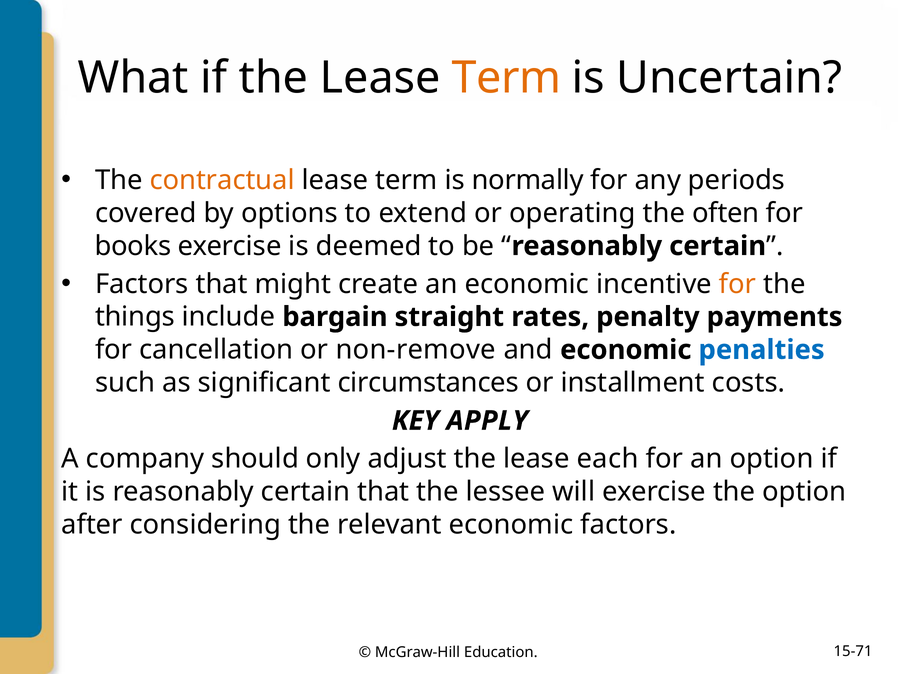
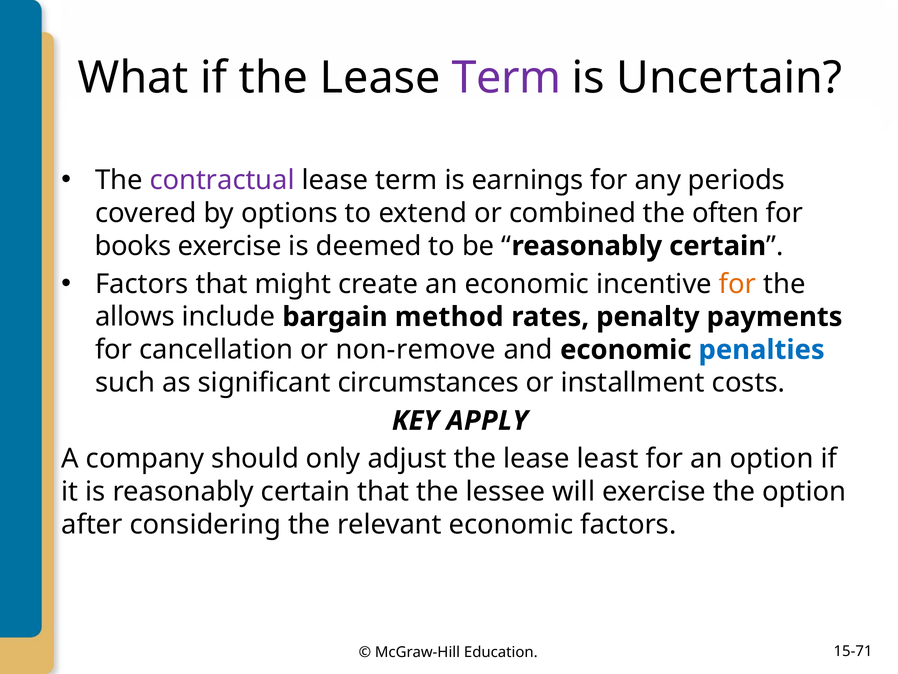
Term at (506, 78) colour: orange -> purple
contractual colour: orange -> purple
normally: normally -> earnings
operating: operating -> combined
things: things -> allows
straight: straight -> method
each: each -> least
